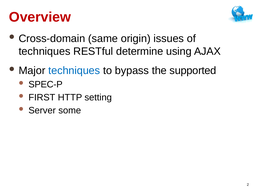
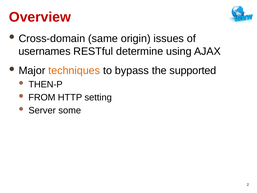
techniques at (44, 51): techniques -> usernames
techniques at (74, 71) colour: blue -> orange
SPEC-P: SPEC-P -> THEN-P
FIRST: FIRST -> FROM
